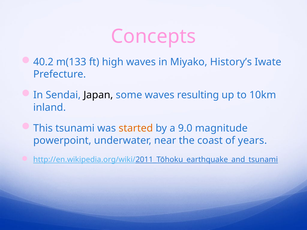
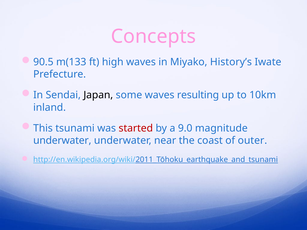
40.2: 40.2 -> 90.5
started colour: orange -> red
powerpoint at (62, 141): powerpoint -> underwater
years: years -> outer
